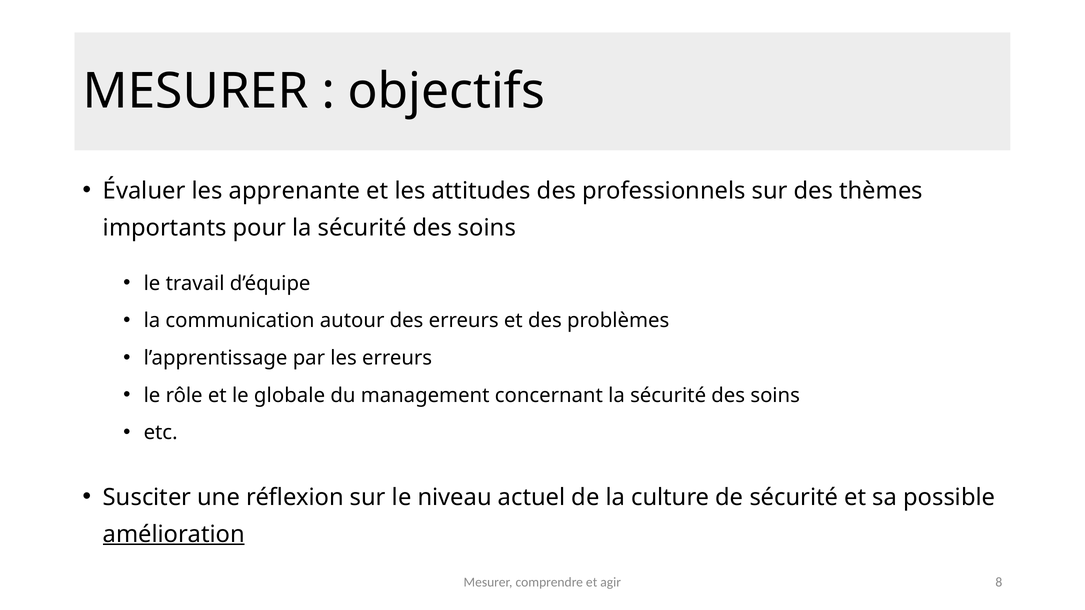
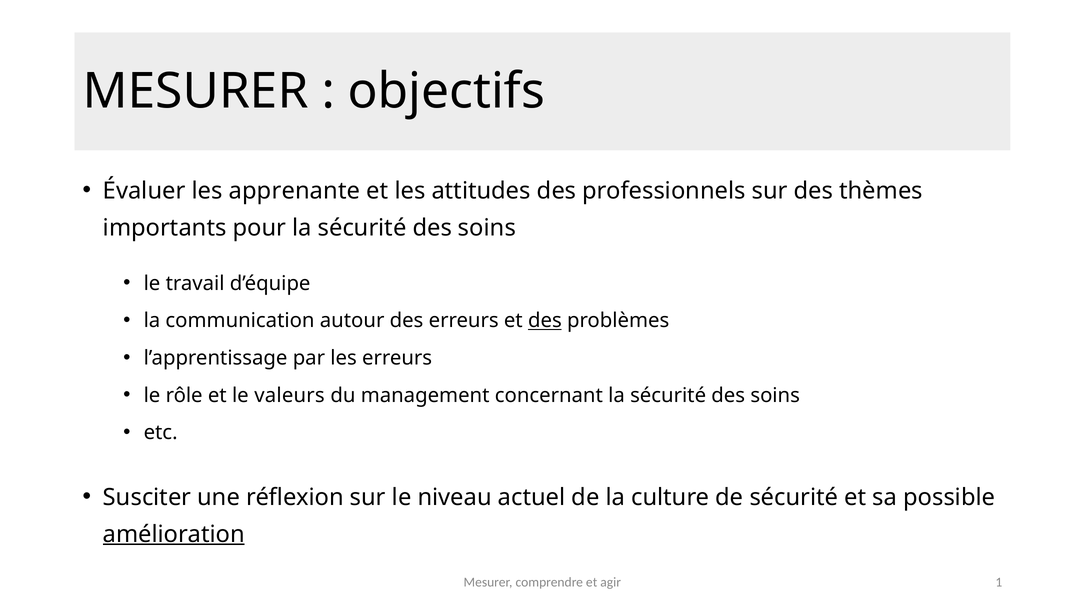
des at (545, 321) underline: none -> present
globale: globale -> valeurs
8: 8 -> 1
